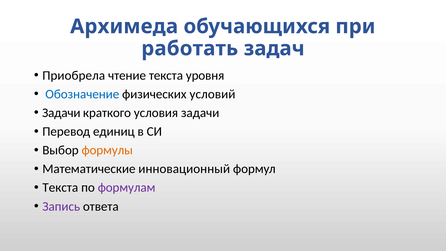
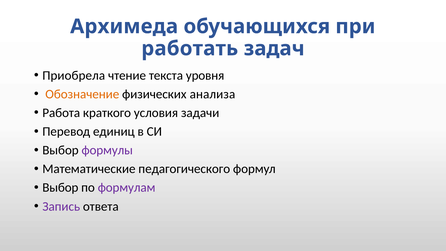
Обозначение colour: blue -> orange
условий: условий -> анализа
Задачи at (61, 113): Задачи -> Работа
формулы colour: orange -> purple
инновационный: инновационный -> педагогического
Текста at (60, 188): Текста -> Выбор
